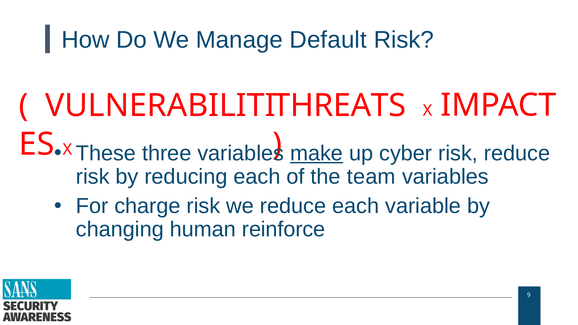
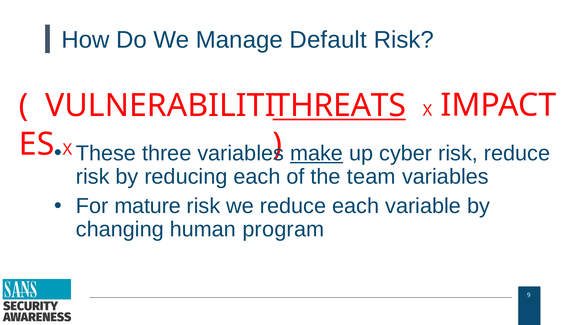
THREATS underline: none -> present
charge: charge -> mature
reinforce: reinforce -> program
